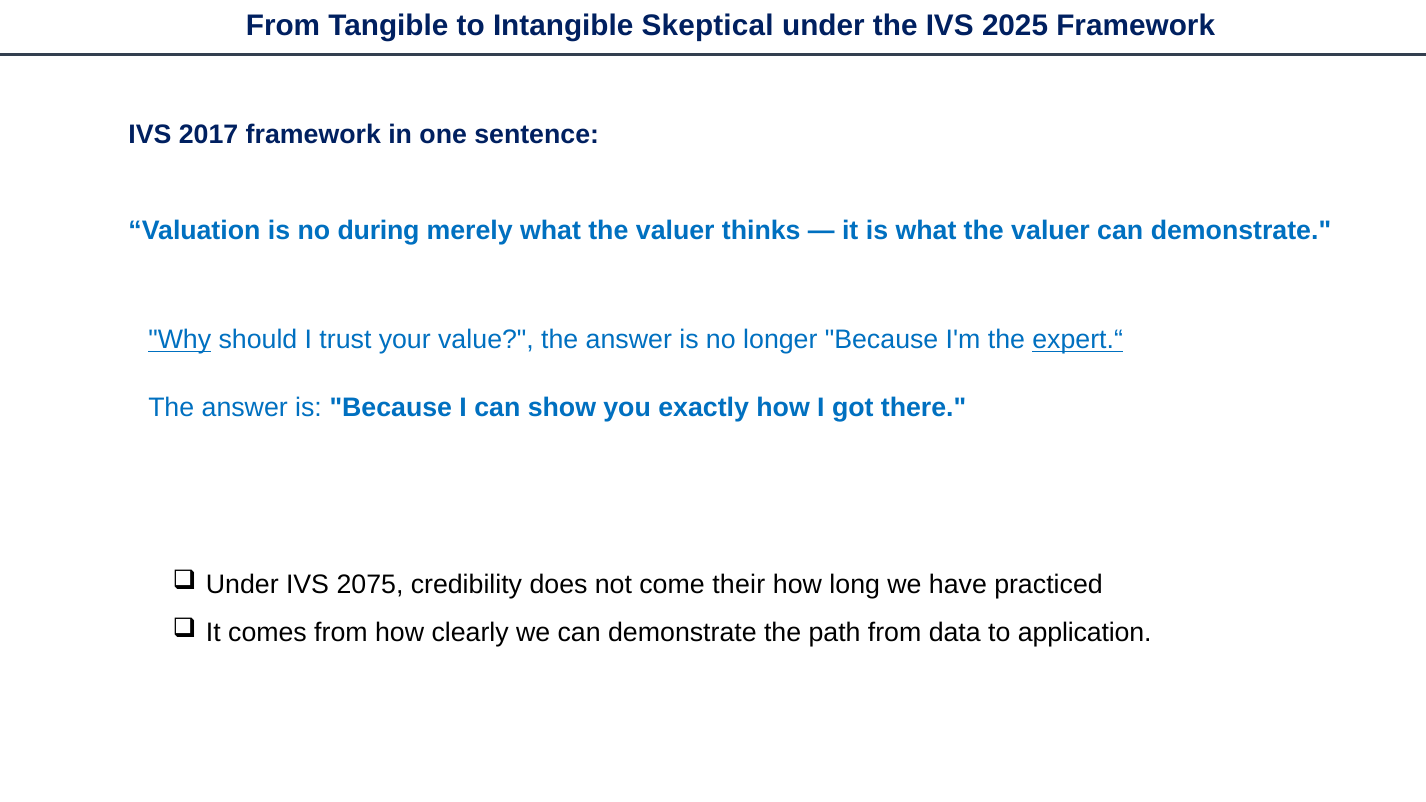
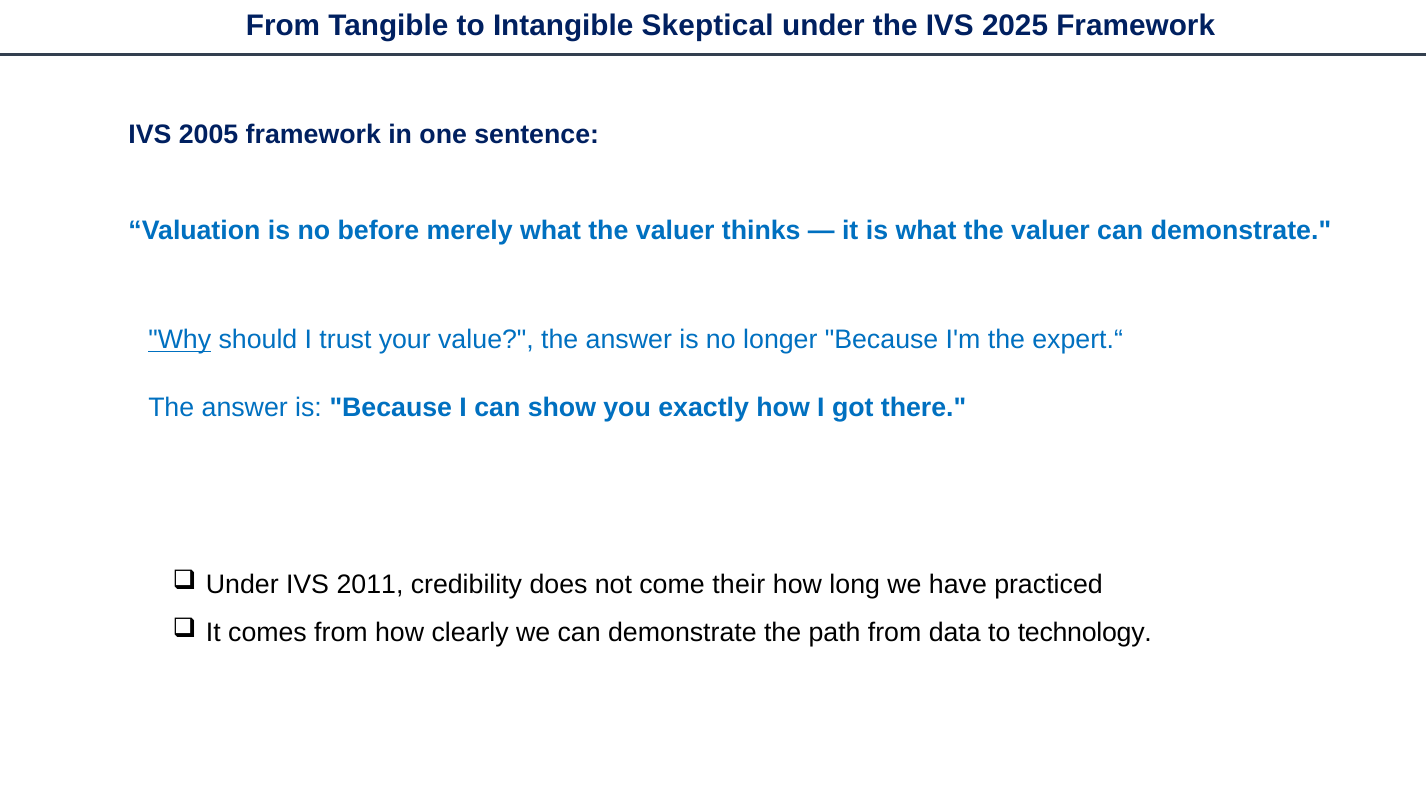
2017: 2017 -> 2005
during: during -> before
expert.“ underline: present -> none
2075: 2075 -> 2011
application: application -> technology
